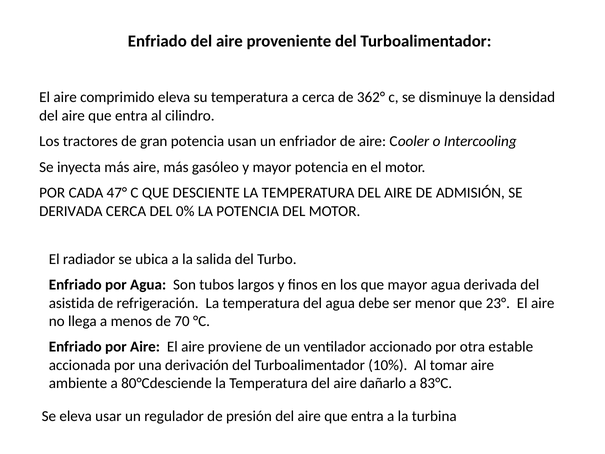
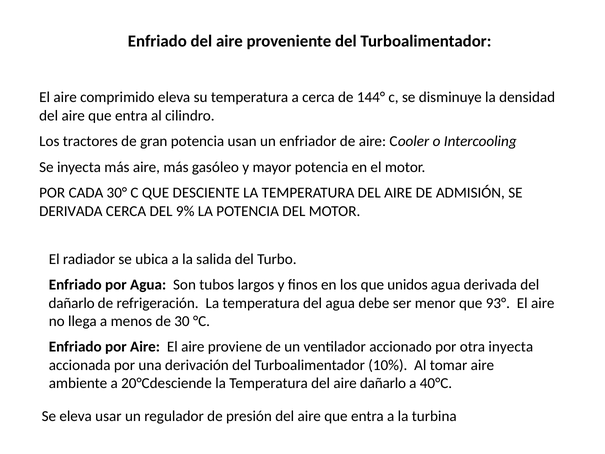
362°: 362° -> 144°
47°: 47° -> 30°
0%: 0% -> 9%
que mayor: mayor -> unidos
asistida at (72, 303): asistida -> dañarlo
23°: 23° -> 93°
70: 70 -> 30
otra estable: estable -> inyecta
80°Cdesciende: 80°Cdesciende -> 20°Cdesciende
83°C: 83°C -> 40°C
